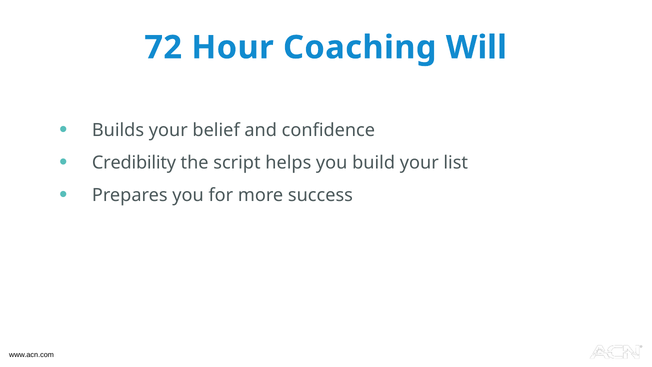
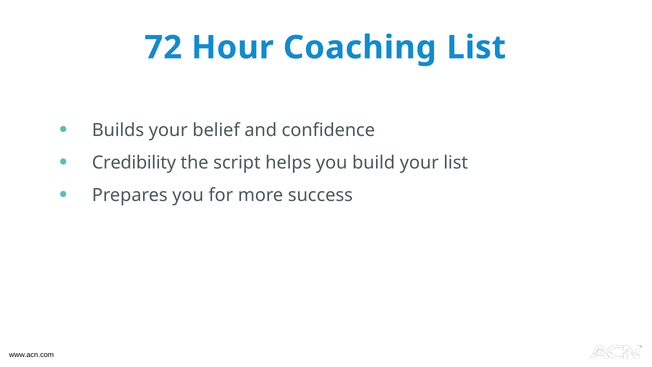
Coaching Will: Will -> List
